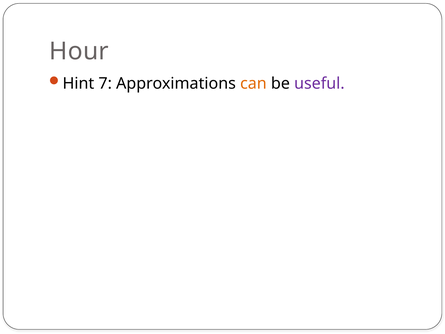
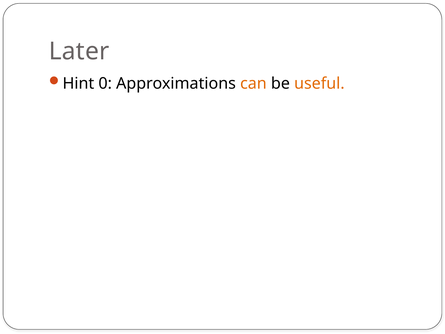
Hour: Hour -> Later
7: 7 -> 0
useful colour: purple -> orange
